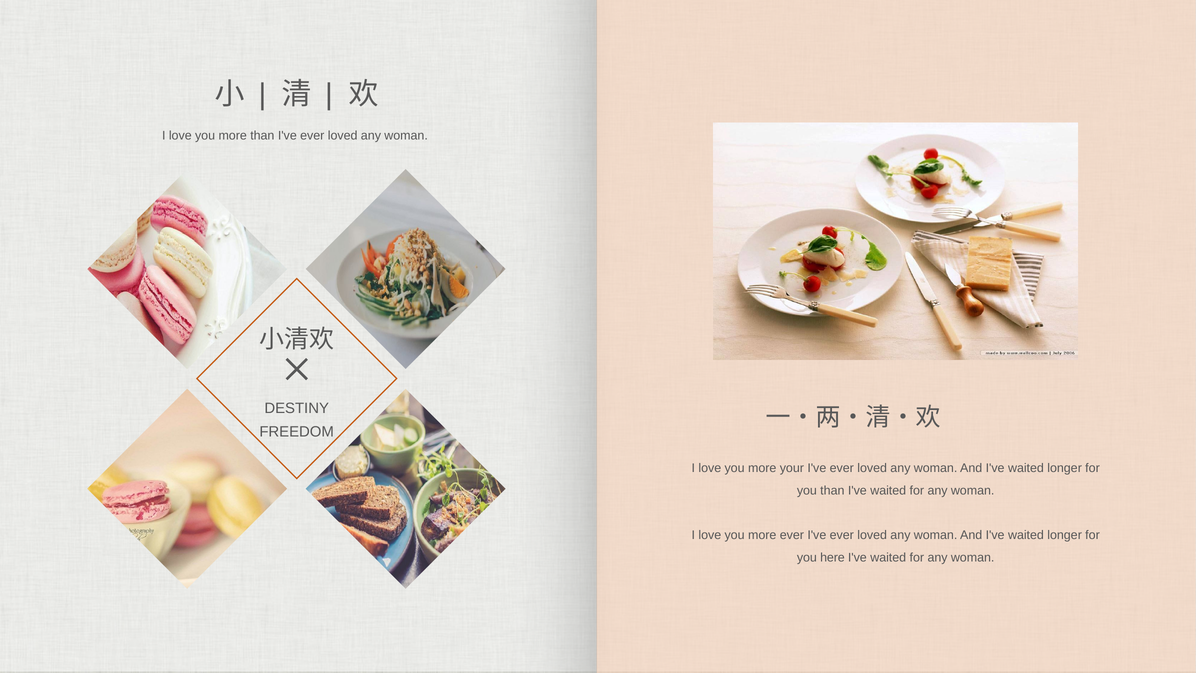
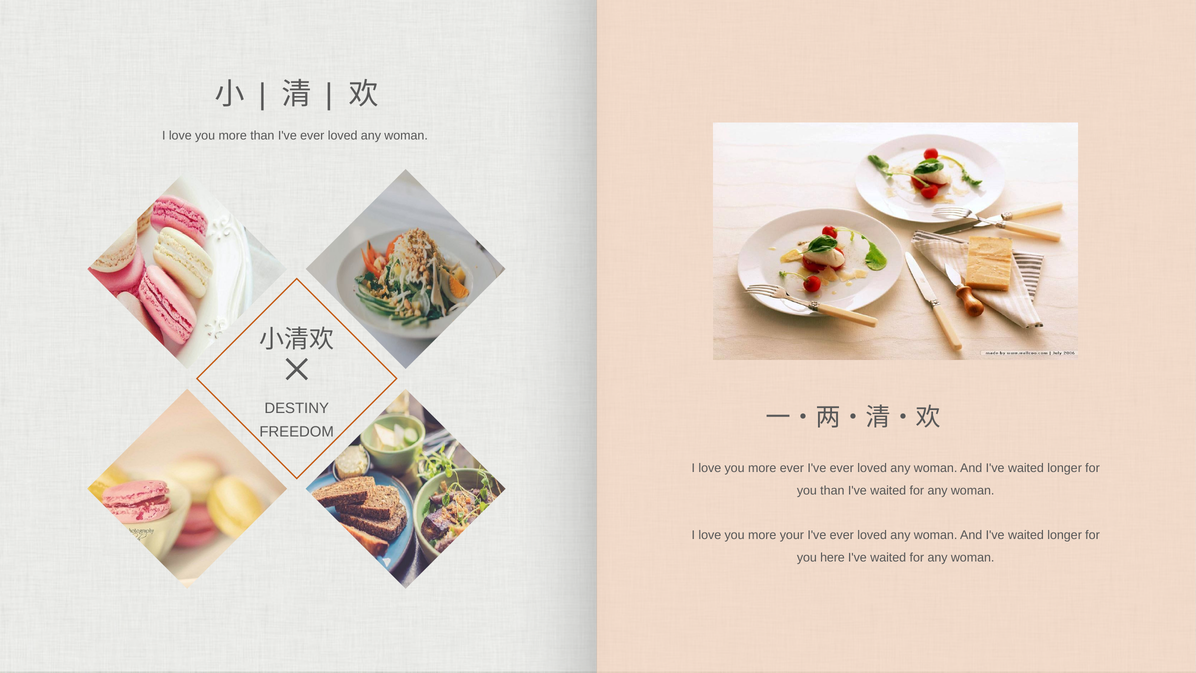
more your: your -> ever
more ever: ever -> your
